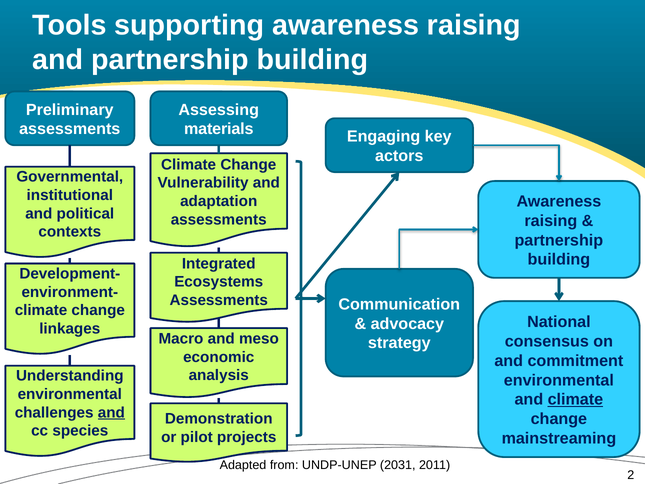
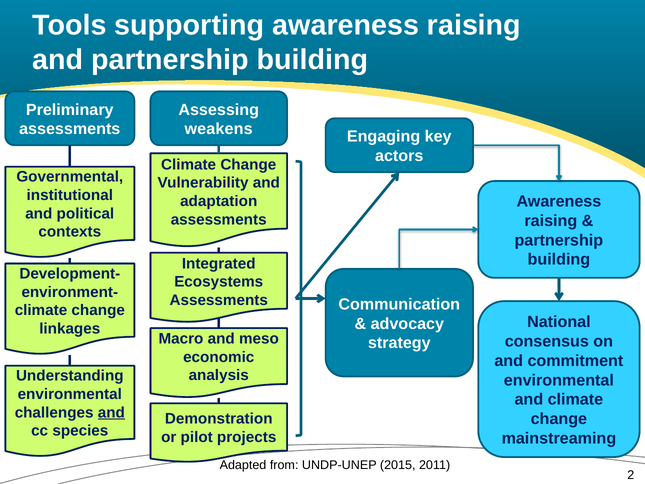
materials: materials -> weakens
climate at (575, 399) underline: present -> none
2031: 2031 -> 2015
